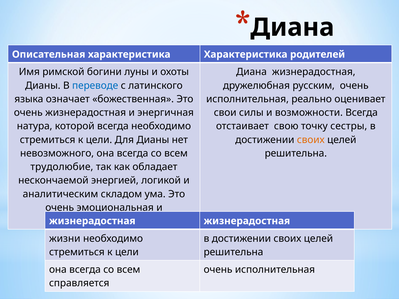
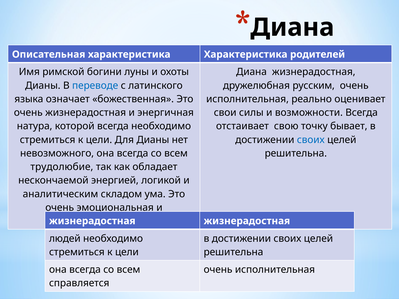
сестры: сестры -> бывает
своих at (311, 140) colour: orange -> blue
жизни: жизни -> людей
